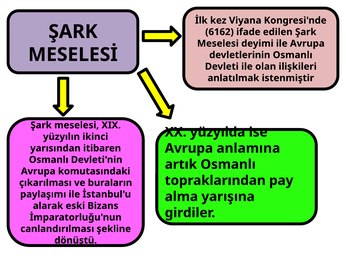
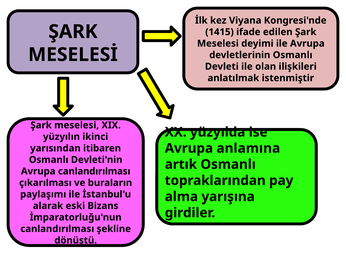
6162: 6162 -> 1415
Avrupa komutasındaki: komutasındaki -> canlandırılması
